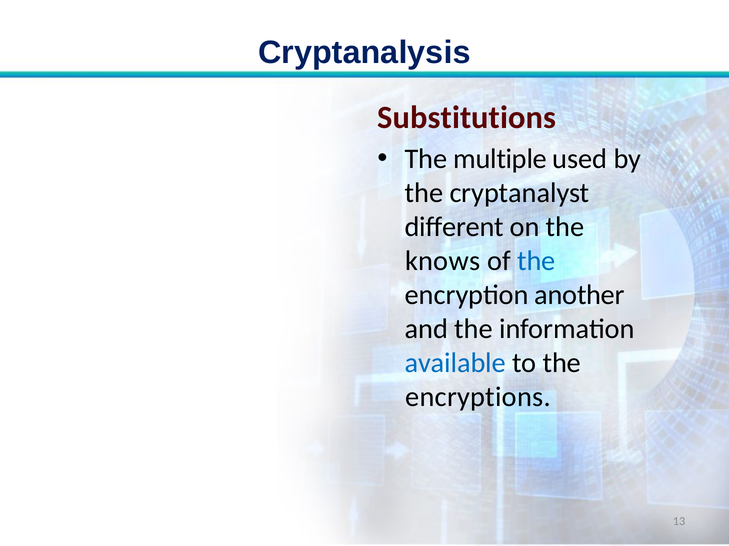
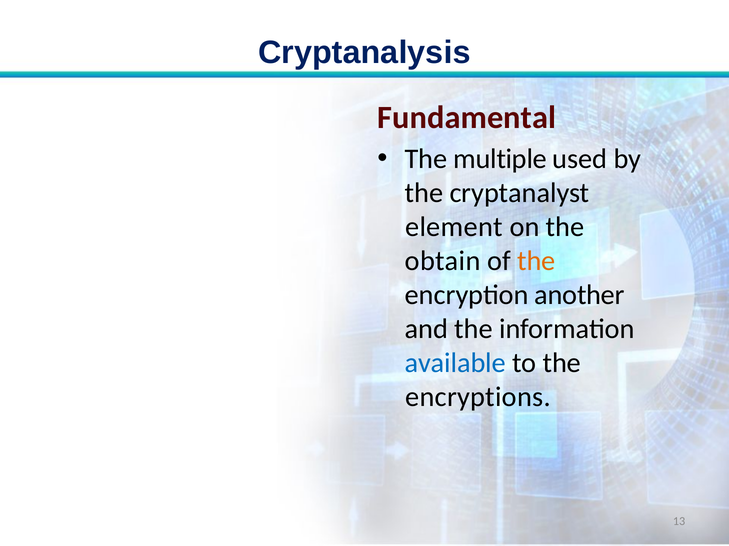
Substitutions: Substitutions -> Fundamental
different: different -> element
knows: knows -> obtain
the at (536, 261) colour: blue -> orange
